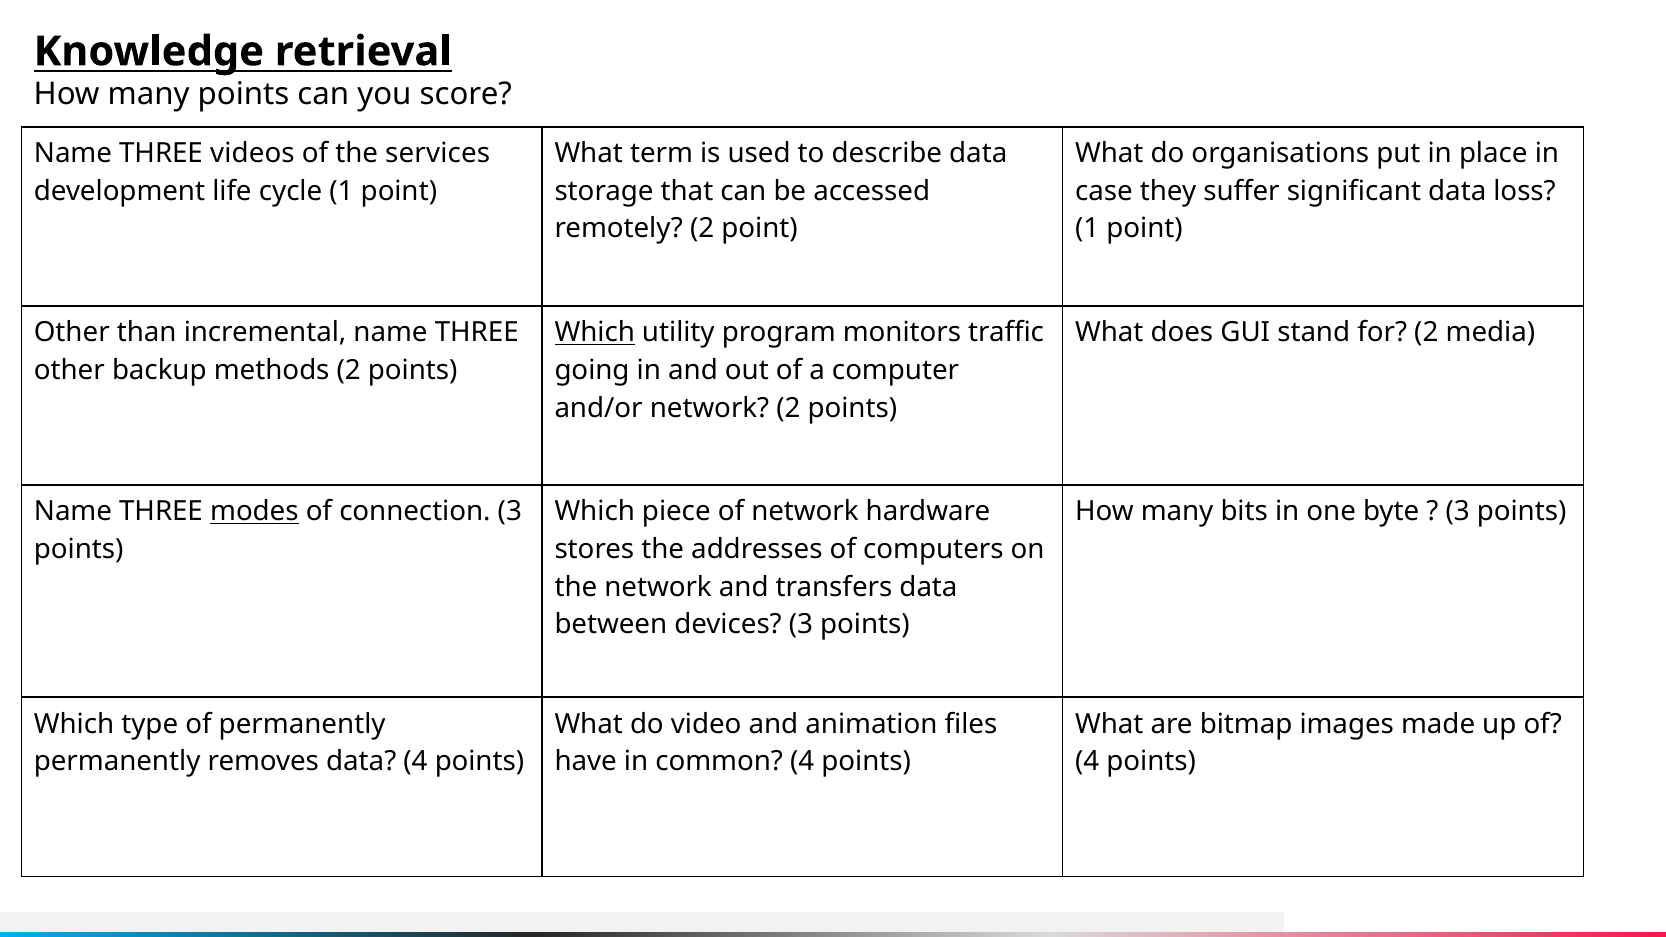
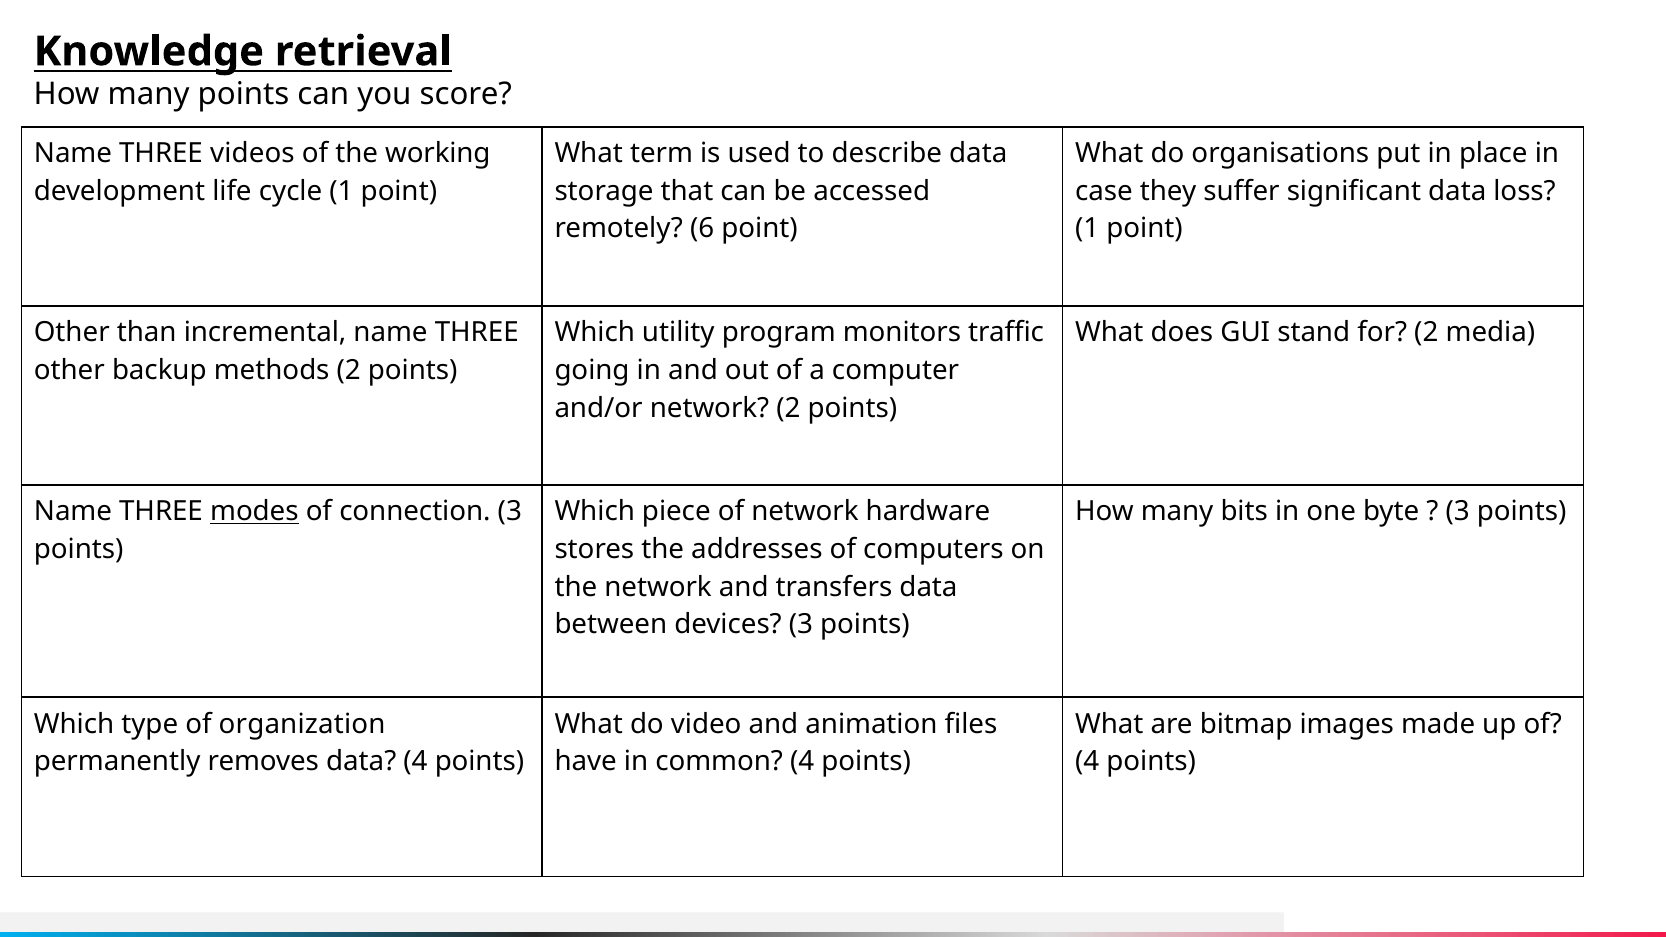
services: services -> working
remotely 2: 2 -> 6
Which at (595, 333) underline: present -> none
of permanently: permanently -> organization
